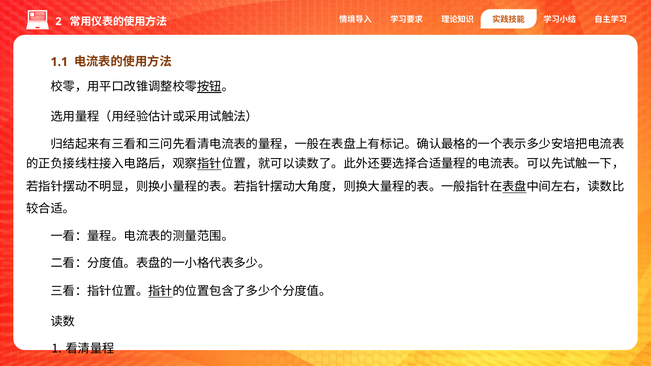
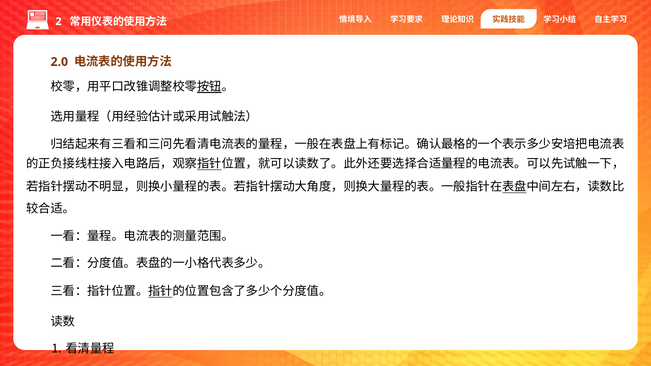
1.1: 1.1 -> 2.0
